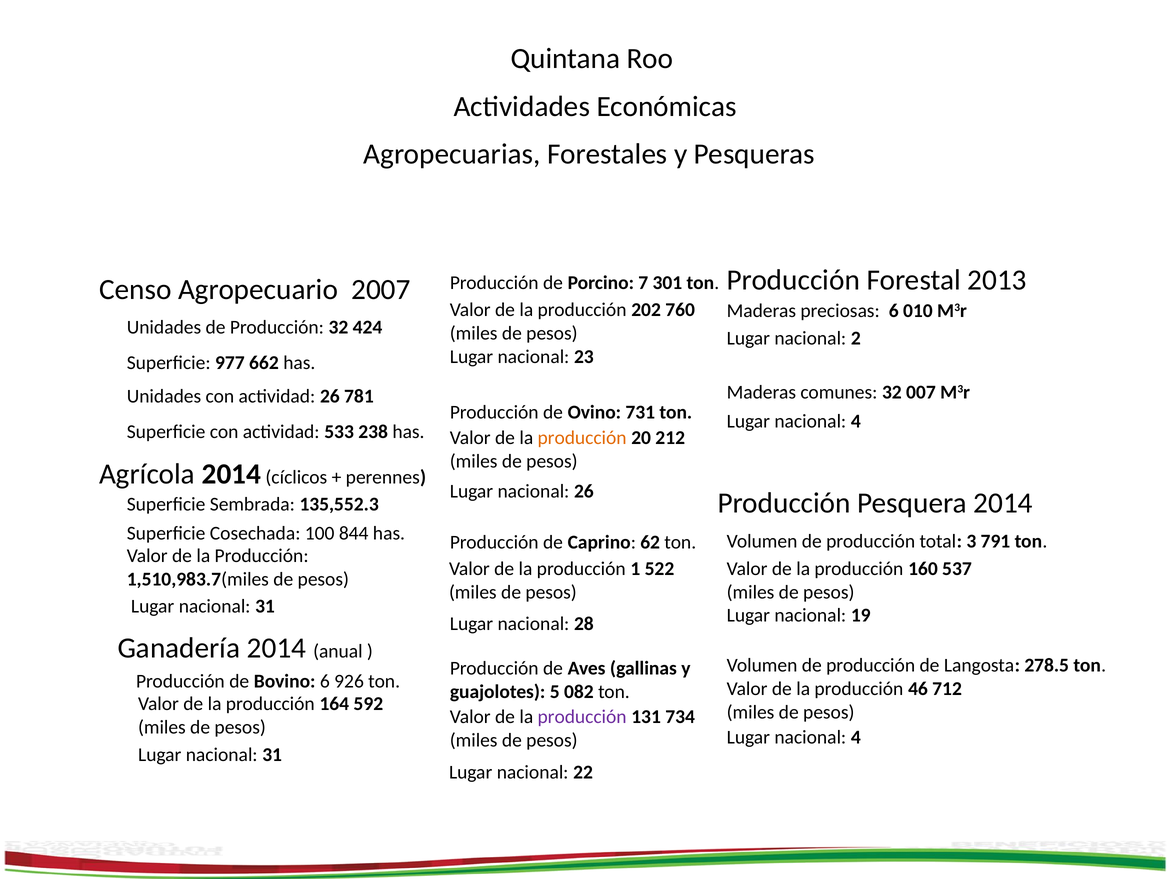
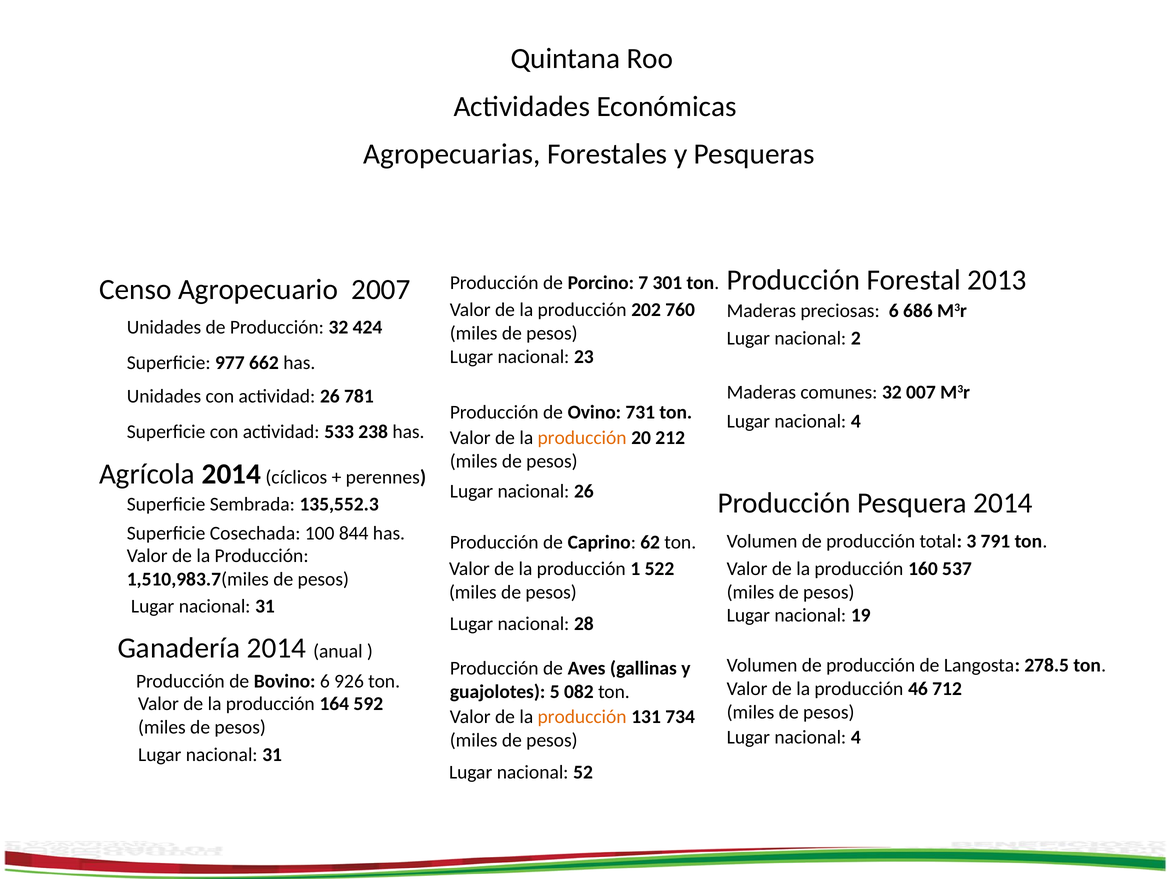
010: 010 -> 686
producción at (582, 717) colour: purple -> orange
22: 22 -> 52
